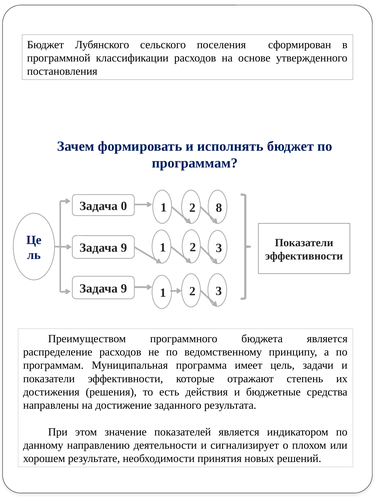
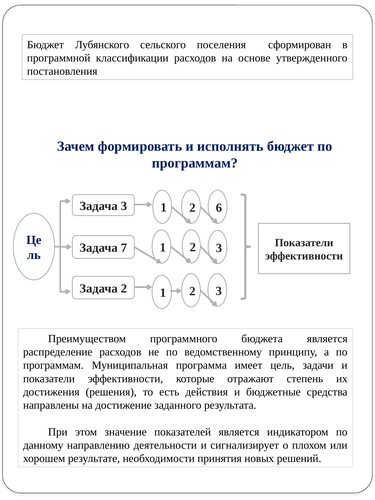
Задача 0: 0 -> 3
8: 8 -> 6
9 at (124, 248): 9 -> 7
9 at (124, 288): 9 -> 2
